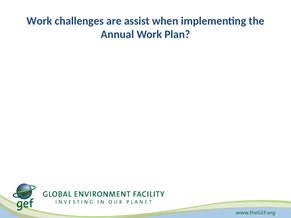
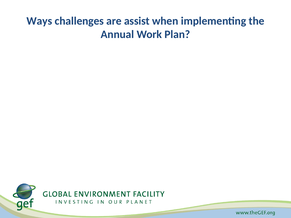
Work at (39, 21): Work -> Ways
